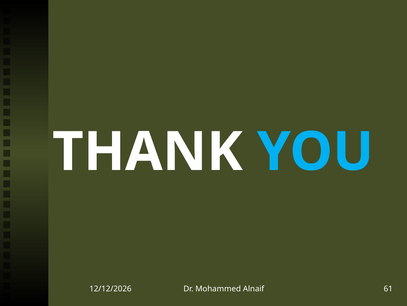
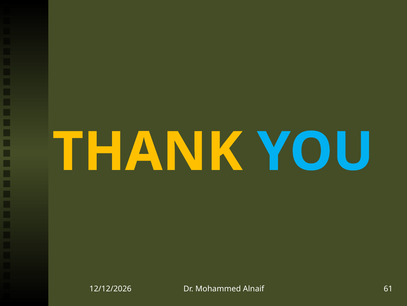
THANK colour: white -> yellow
